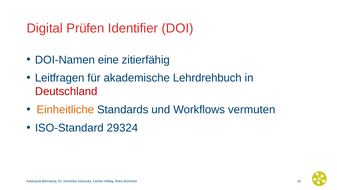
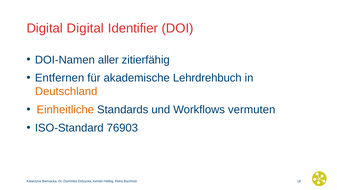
Digital Prüfen: Prüfen -> Digital
eine: eine -> aller
Leitfragen: Leitfragen -> Entfernen
Deutschland colour: red -> orange
29324: 29324 -> 76903
